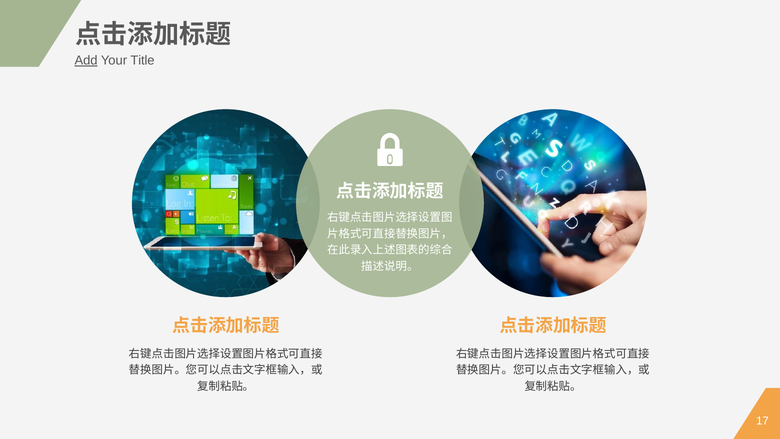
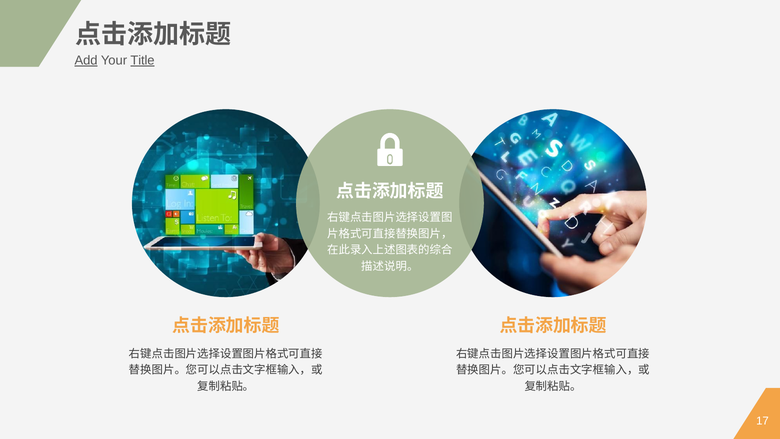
Title underline: none -> present
